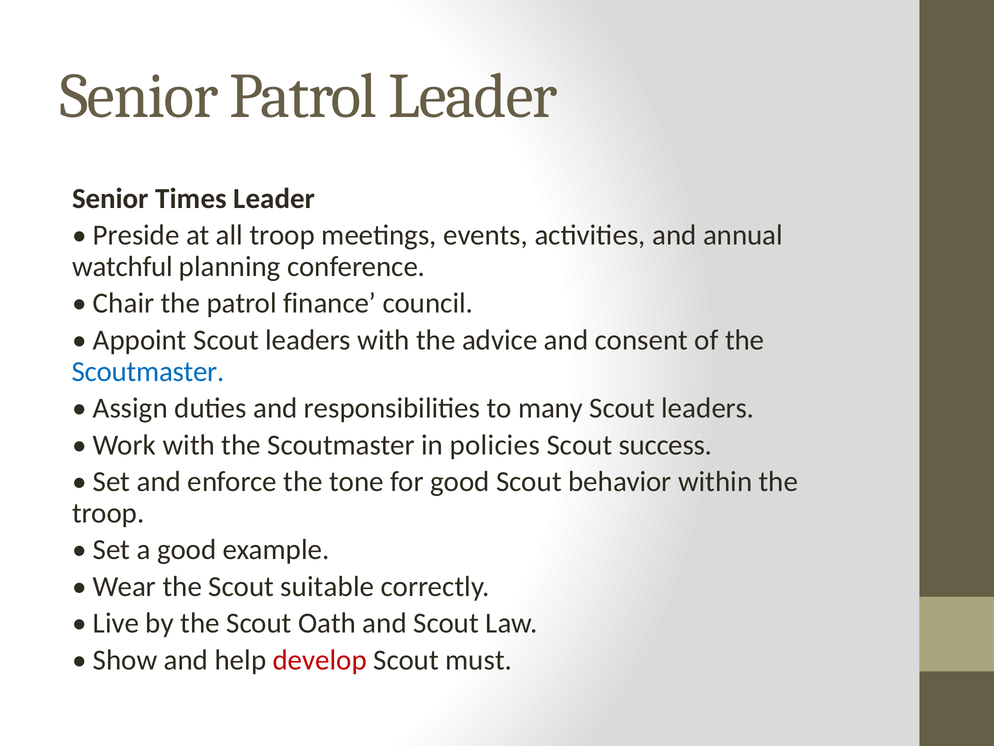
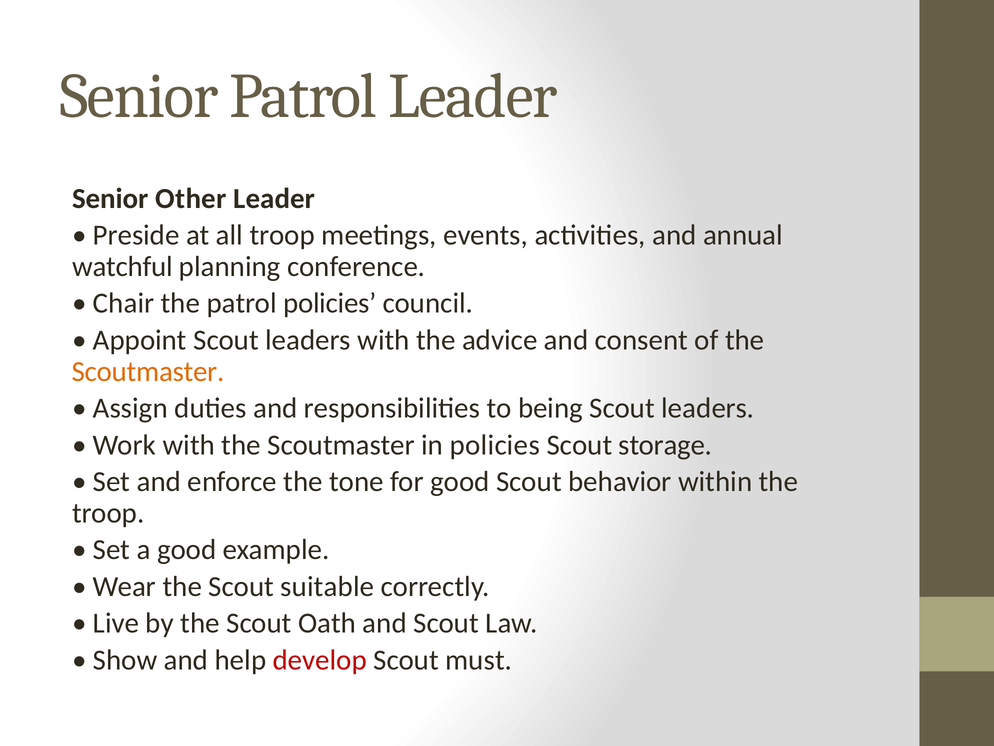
Times: Times -> Other
patrol finance: finance -> policies
Scoutmaster at (148, 371) colour: blue -> orange
many: many -> being
success: success -> storage
